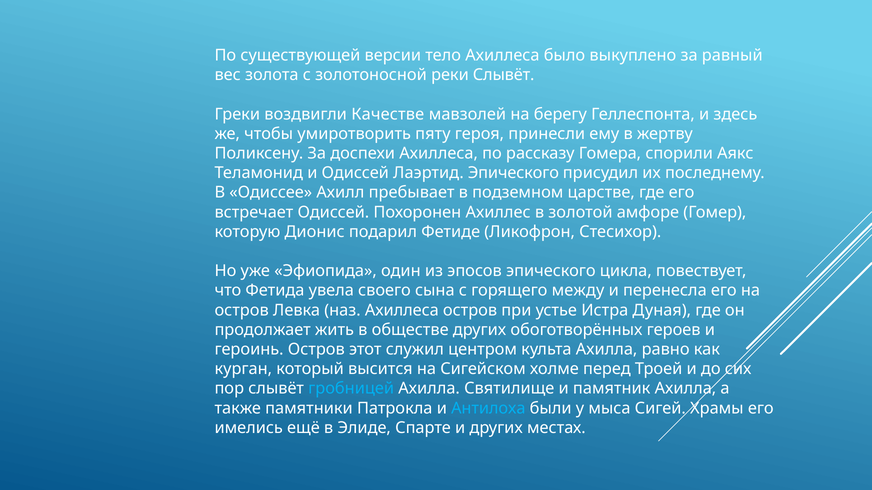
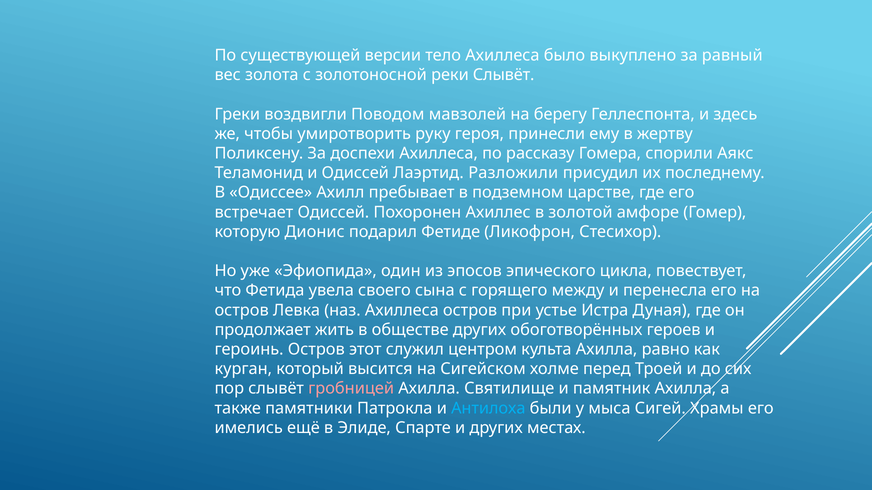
Качестве: Качестве -> Поводом
пяту: пяту -> руку
Лаэртид Эпического: Эпического -> Разложили
гробницей colour: light blue -> pink
